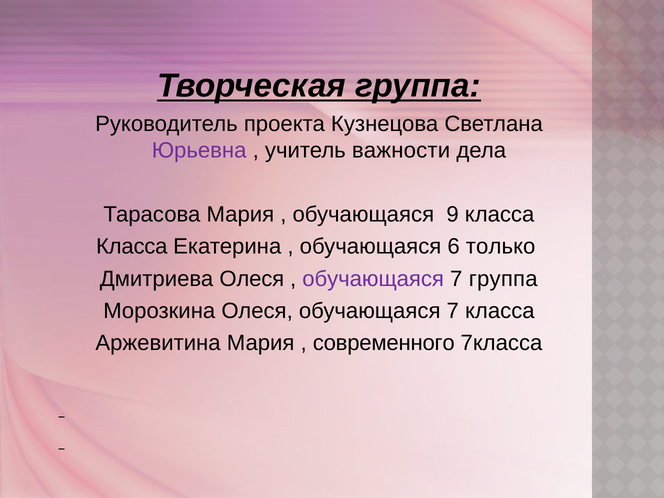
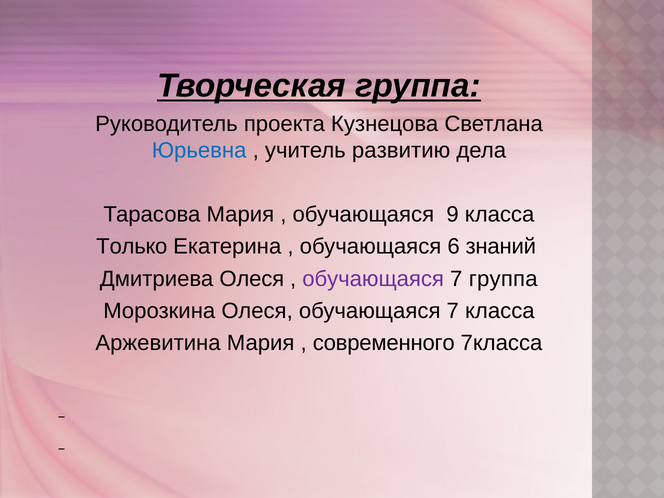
Юрьевна colour: purple -> blue
важности: важности -> развитию
Класса at (132, 247): Класса -> Только
только: только -> знаний
